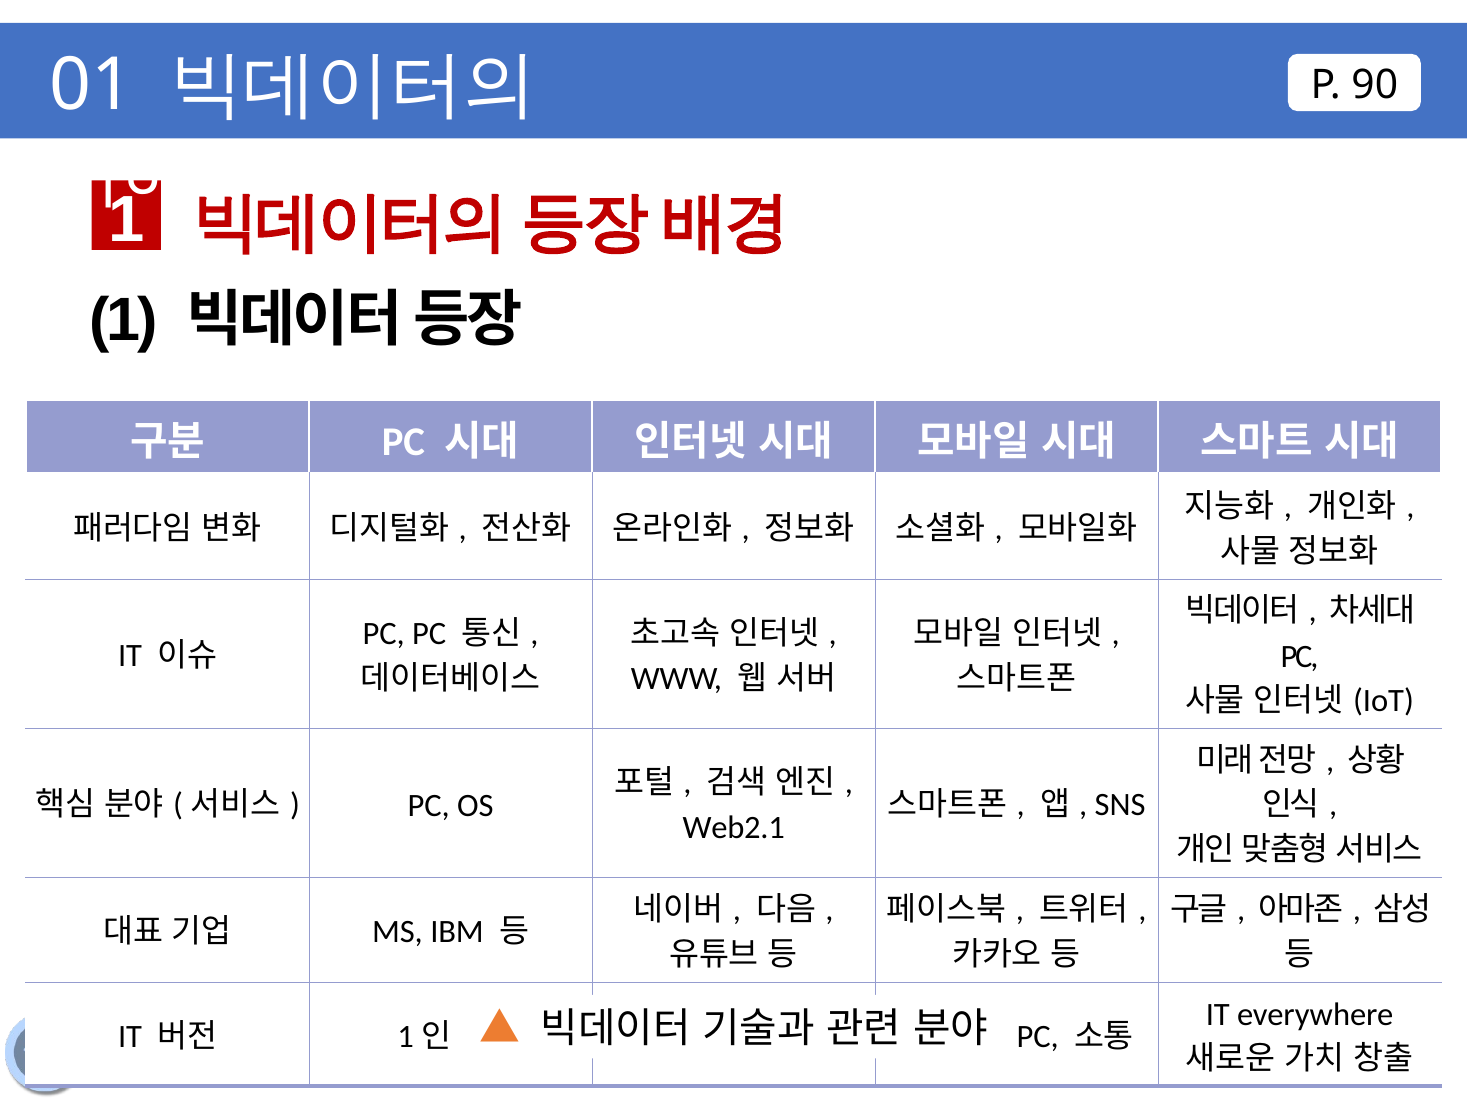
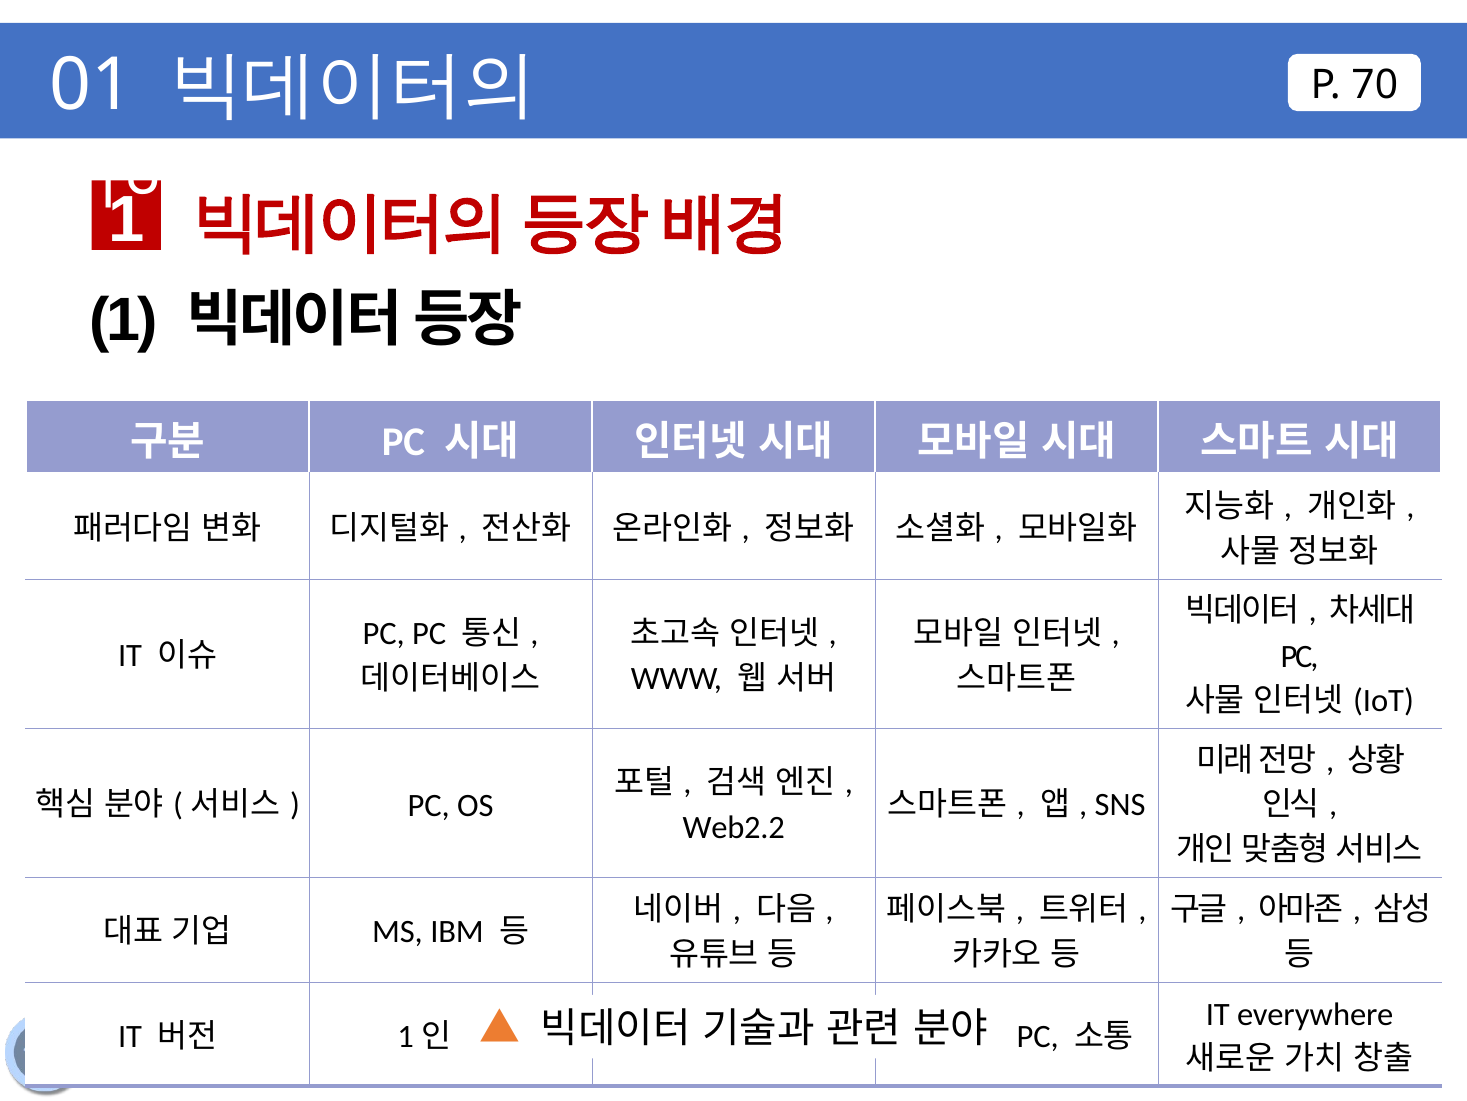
90: 90 -> 70
Web2.1: Web2.1 -> Web2.2
